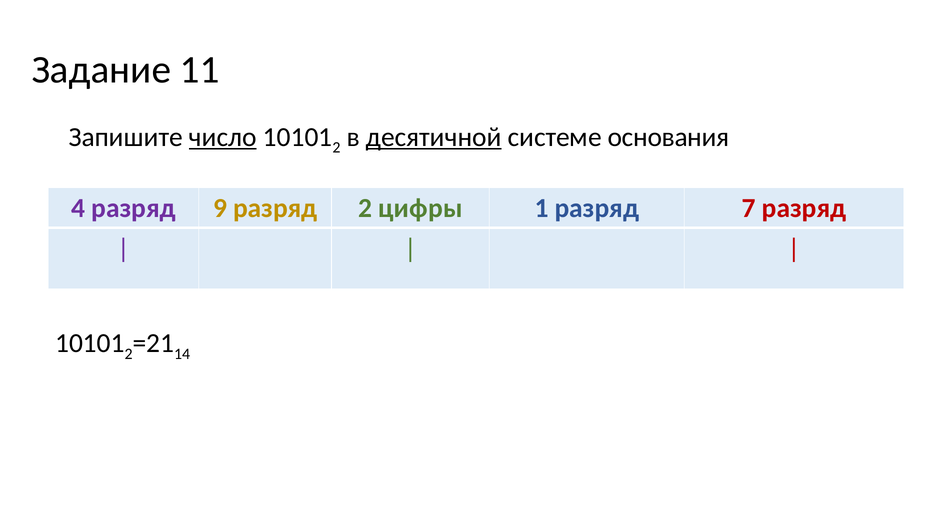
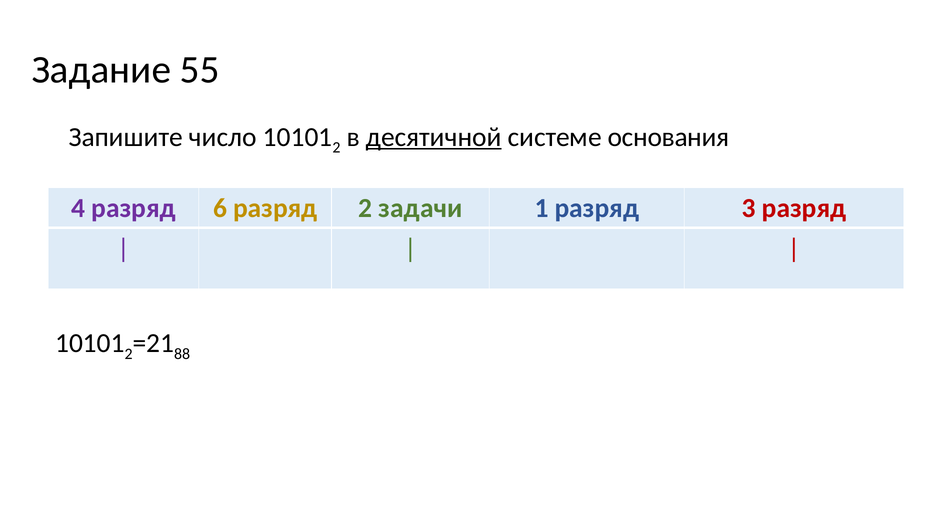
11: 11 -> 55
число underline: present -> none
9: 9 -> 6
цифры: цифры -> задачи
7: 7 -> 3
14: 14 -> 88
